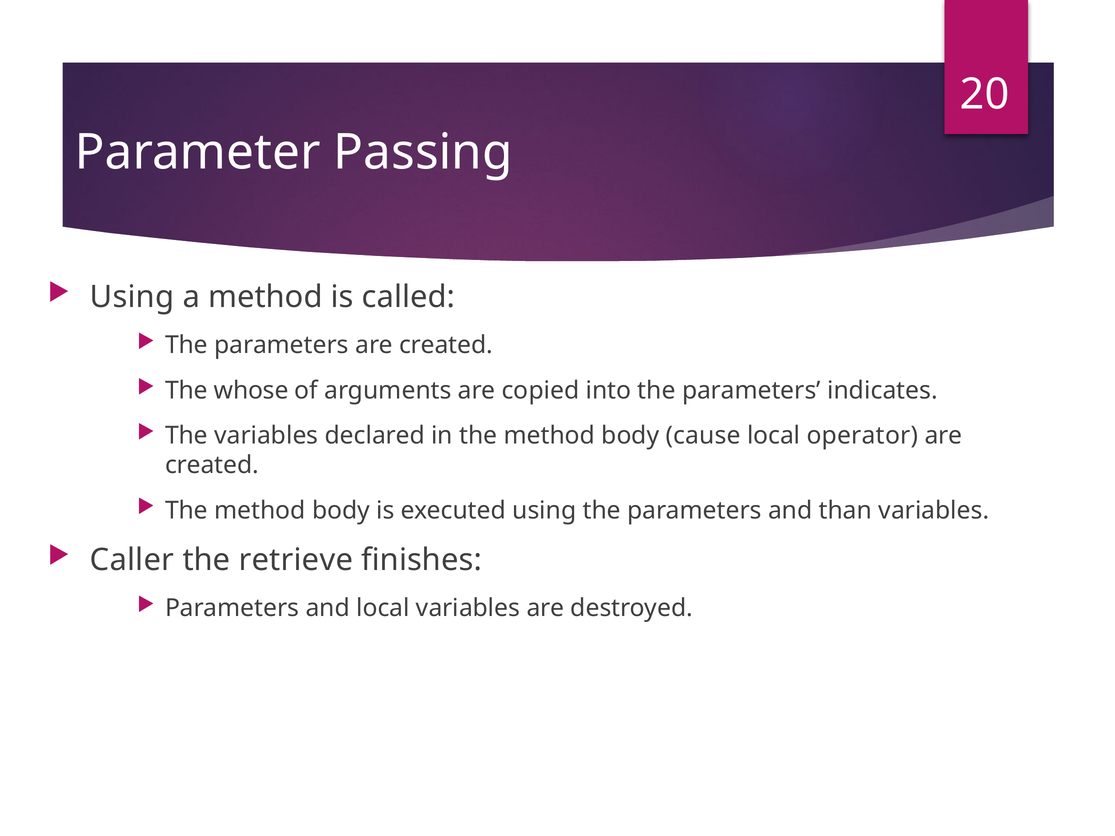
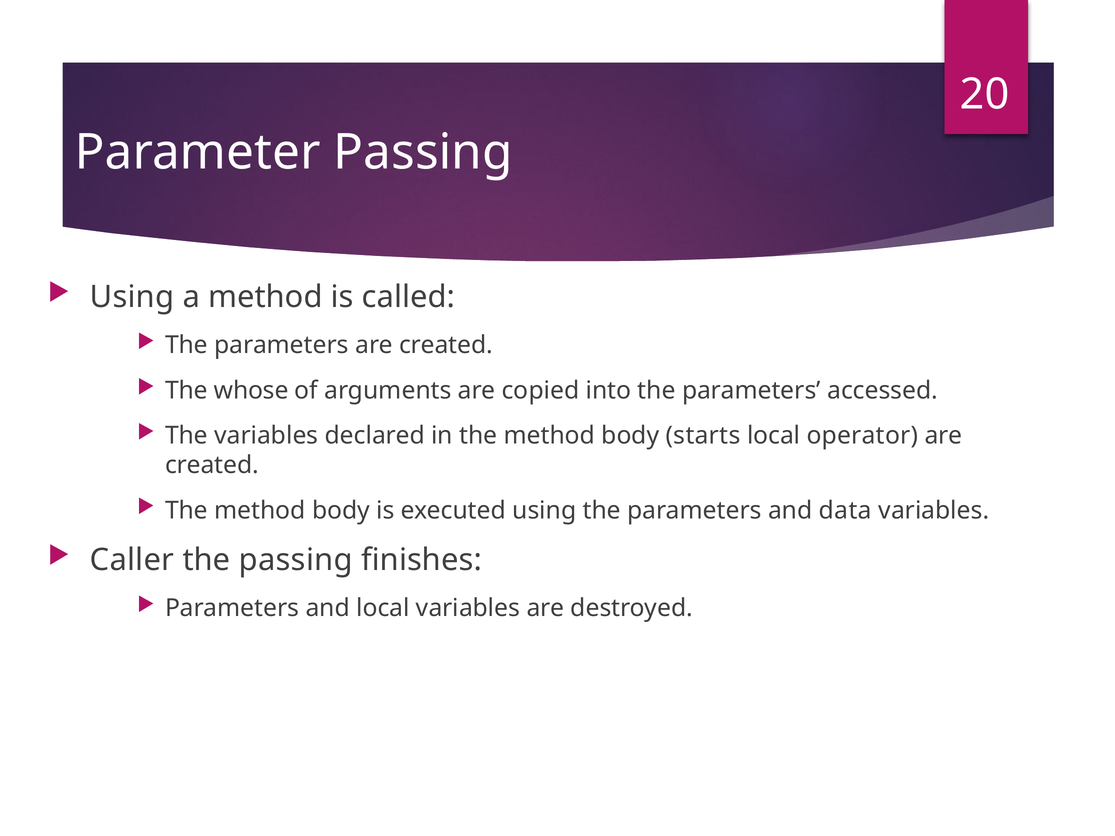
indicates: indicates -> accessed
cause: cause -> starts
than: than -> data
the retrieve: retrieve -> passing
